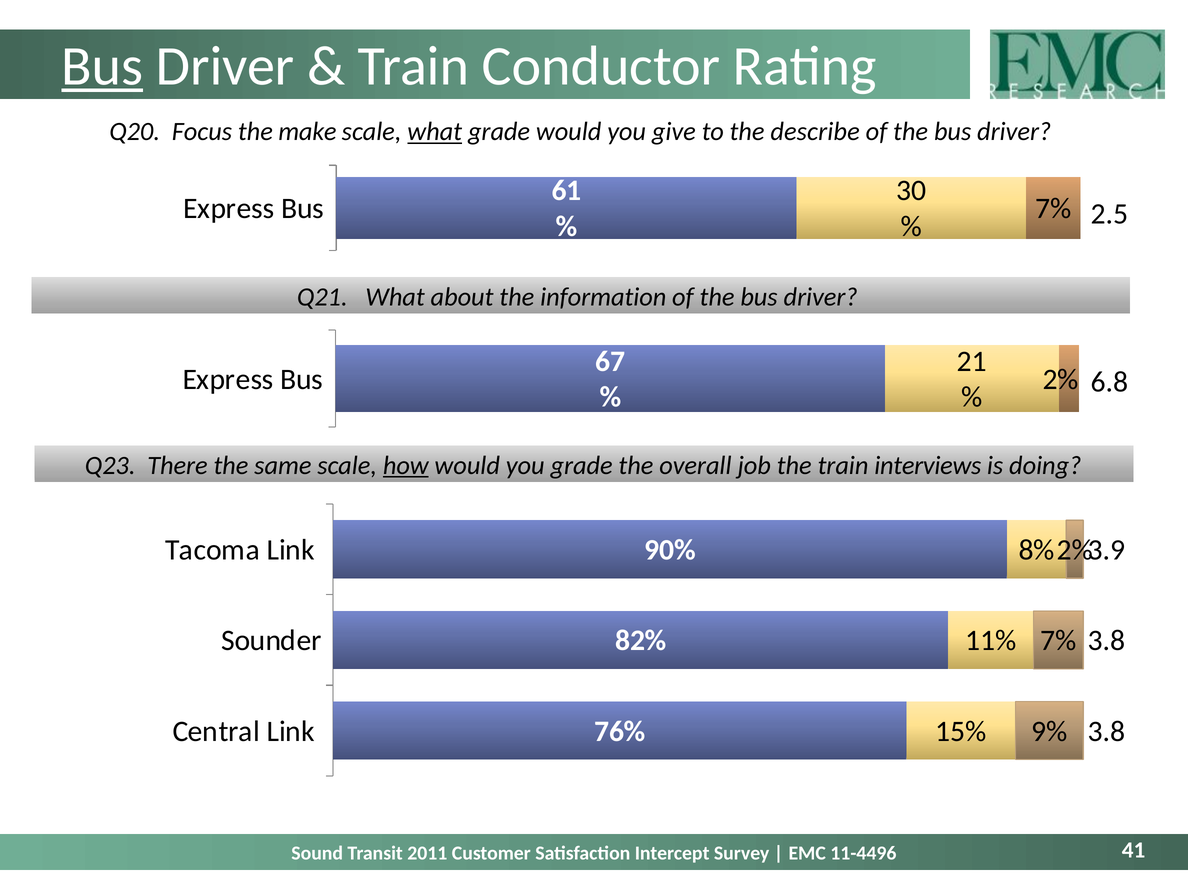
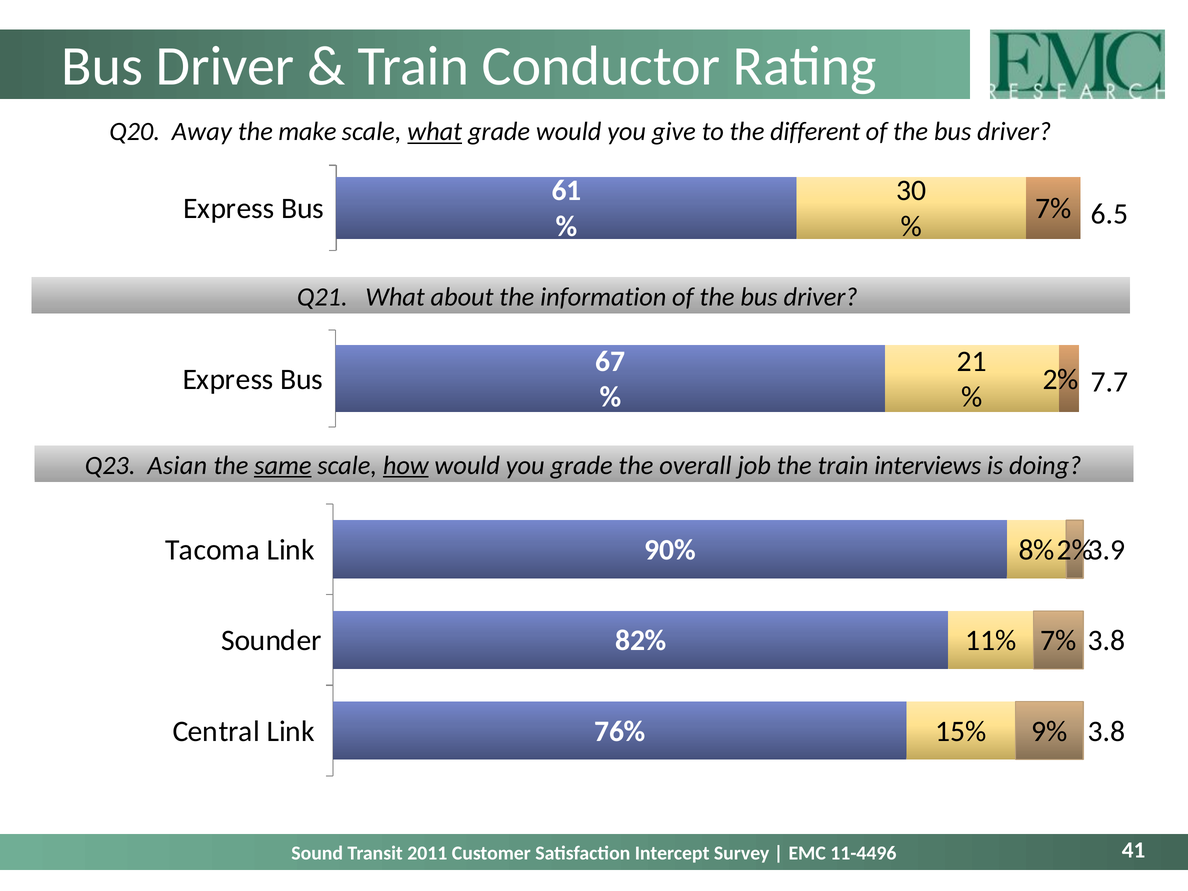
Bus at (102, 66) underline: present -> none
Focus: Focus -> Away
describe: describe -> different
2.5: 2.5 -> 6.5
6.8: 6.8 -> 7.7
There: There -> Asian
same underline: none -> present
